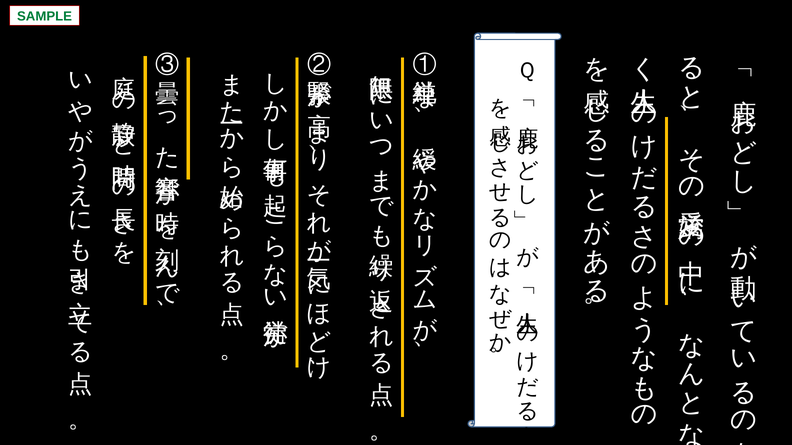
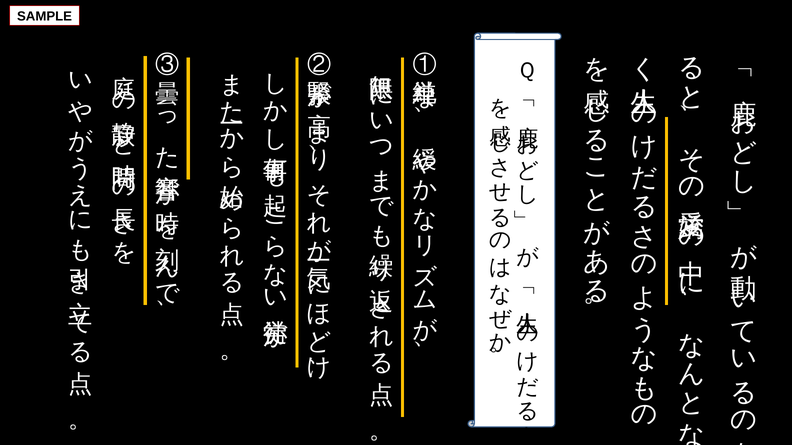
SAMPLE colour: green -> black
